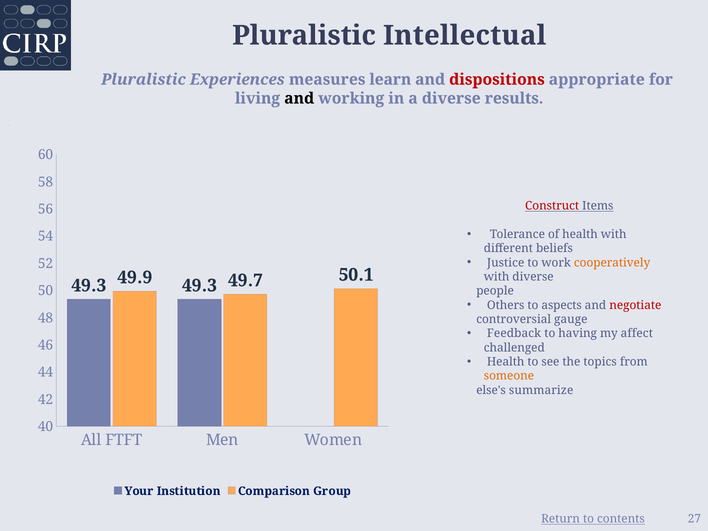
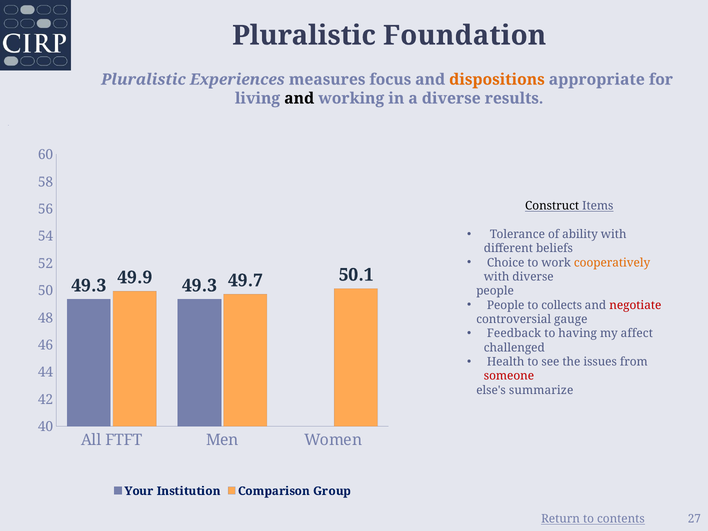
Intellectual: Intellectual -> Foundation
learn: learn -> focus
dispositions colour: red -> orange
Construct colour: red -> black
of health: health -> ability
Justice: Justice -> Choice
Others at (506, 305): Others -> People
aspects: aspects -> collects
topics: topics -> issues
someone colour: orange -> red
